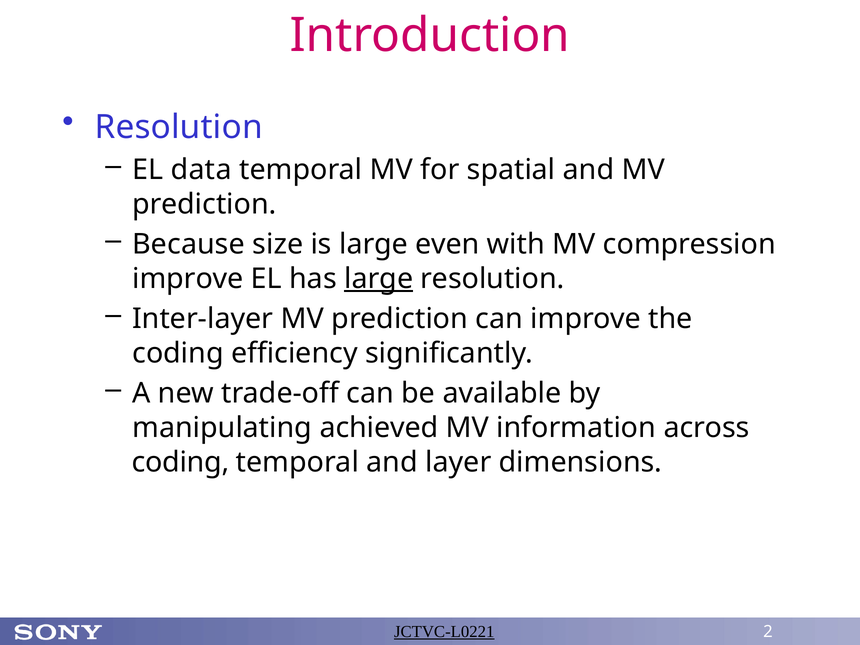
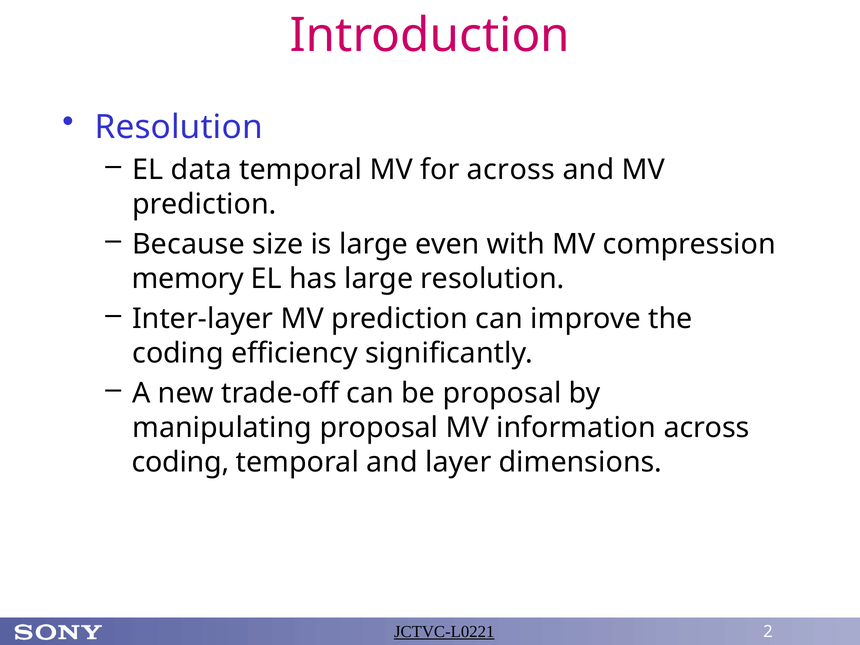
for spatial: spatial -> across
improve at (188, 279): improve -> memory
large at (379, 279) underline: present -> none
be available: available -> proposal
manipulating achieved: achieved -> proposal
